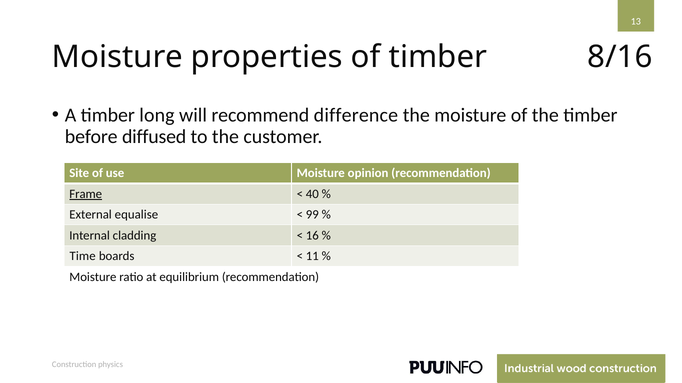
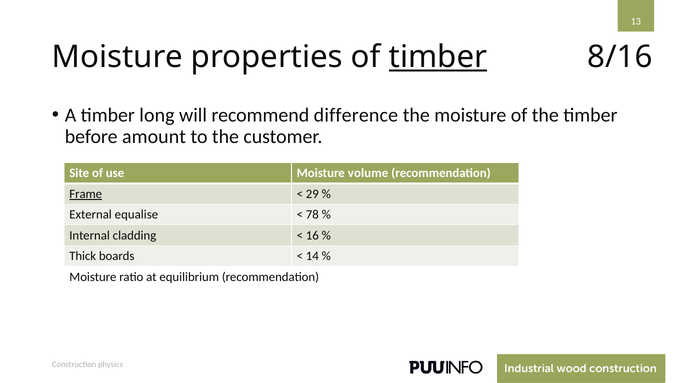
timber at (438, 57) underline: none -> present
diffused: diffused -> amount
opinion: opinion -> volume
40: 40 -> 29
99: 99 -> 78
Time: Time -> Thick
11: 11 -> 14
